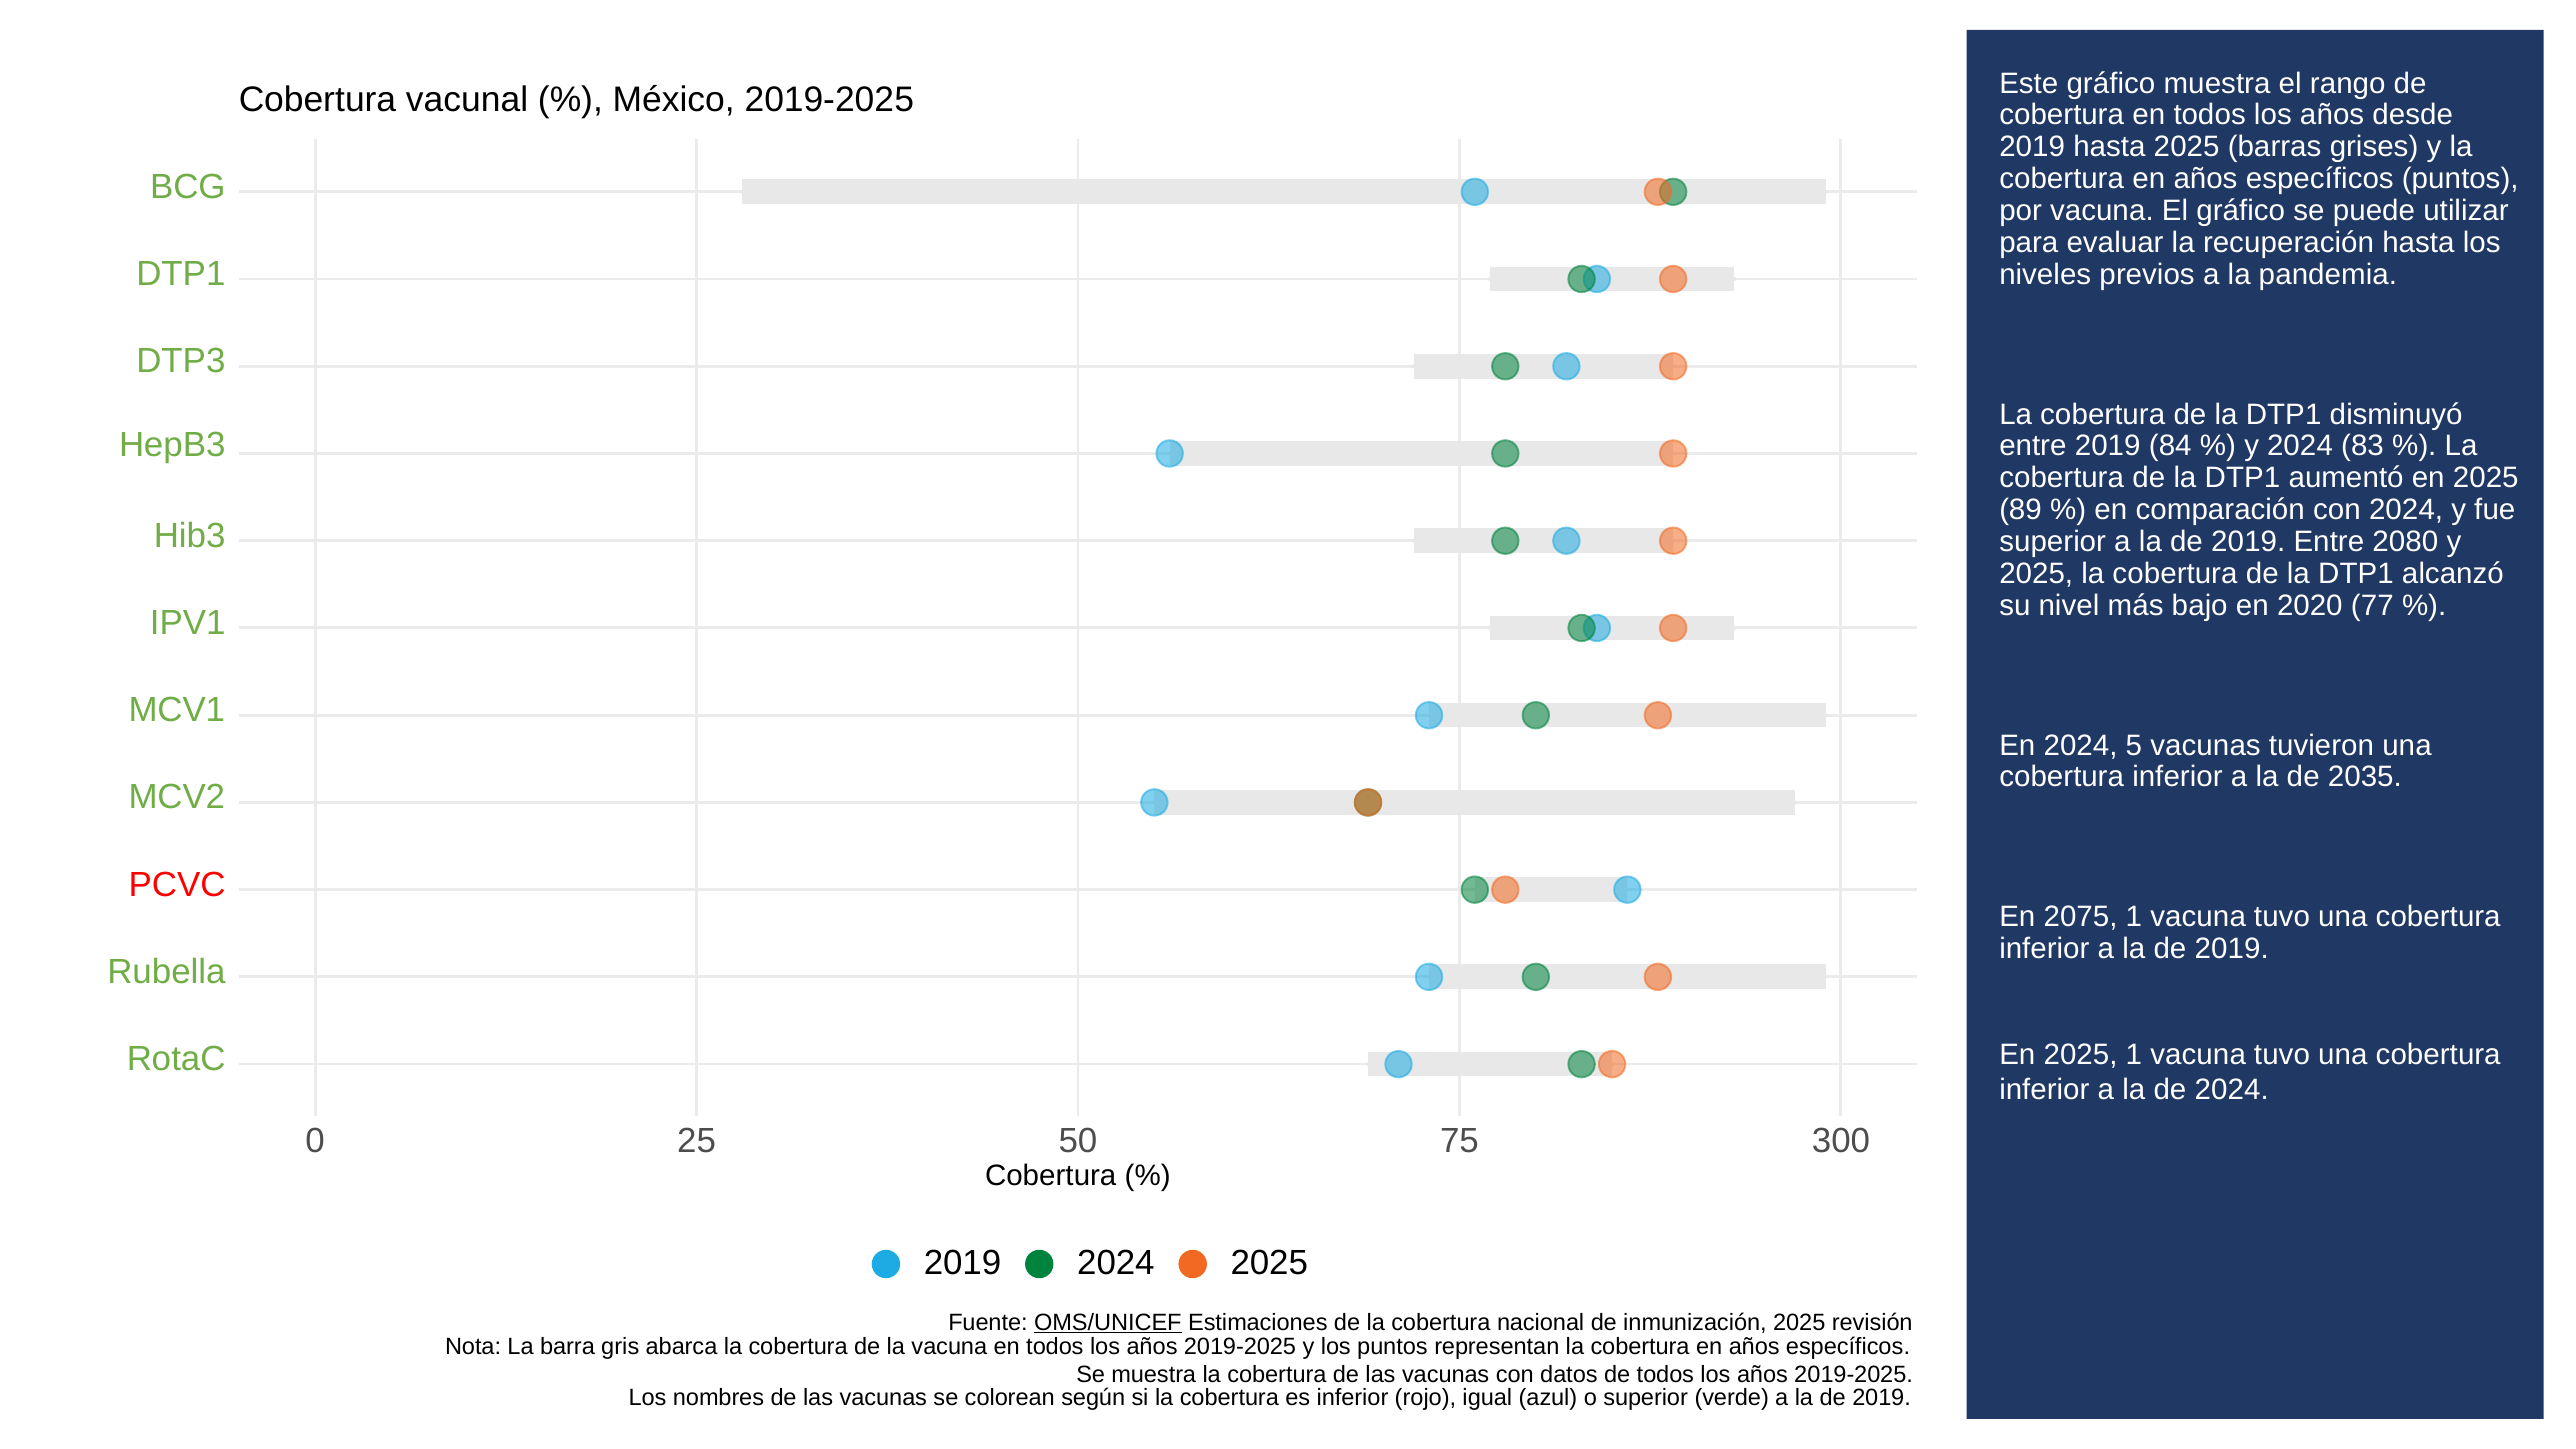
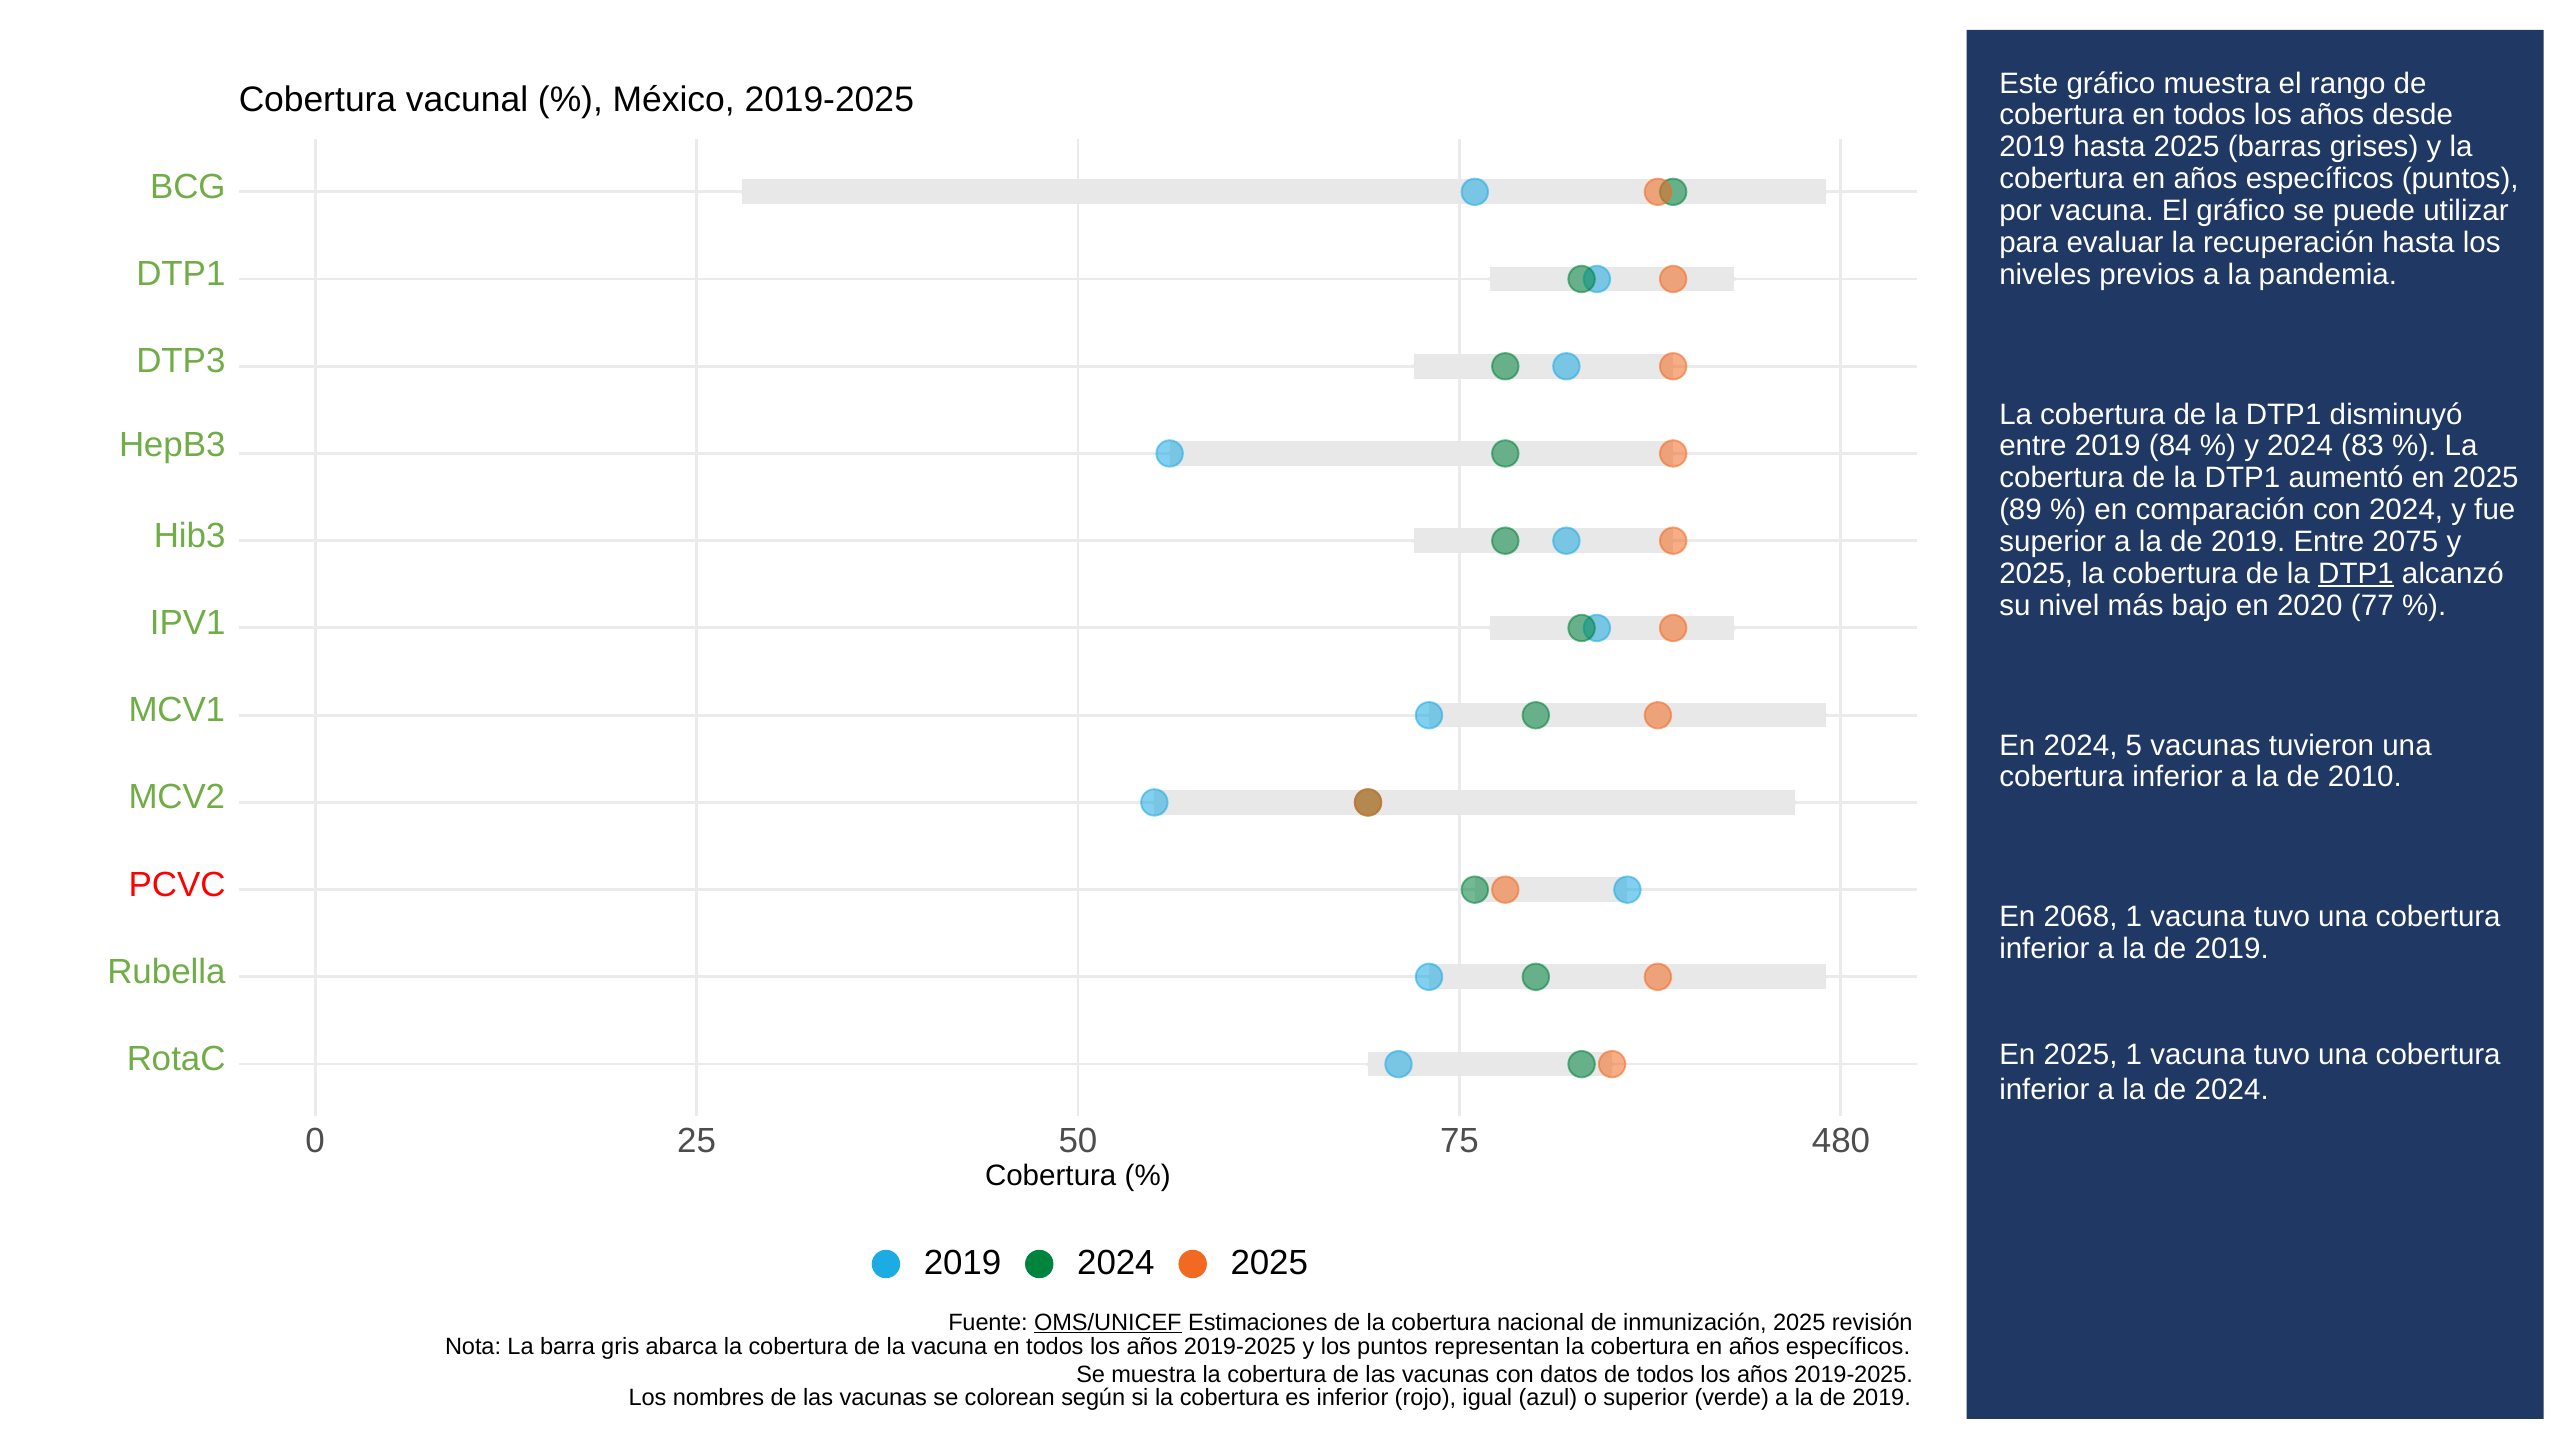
2080: 2080 -> 2075
DTP1 at (2356, 574) underline: none -> present
2035: 2035 -> 2010
2075: 2075 -> 2068
300: 300 -> 480
